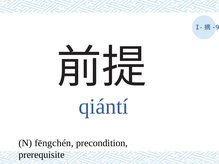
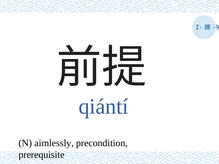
fēngchén: fēngchén -> aimlessly
